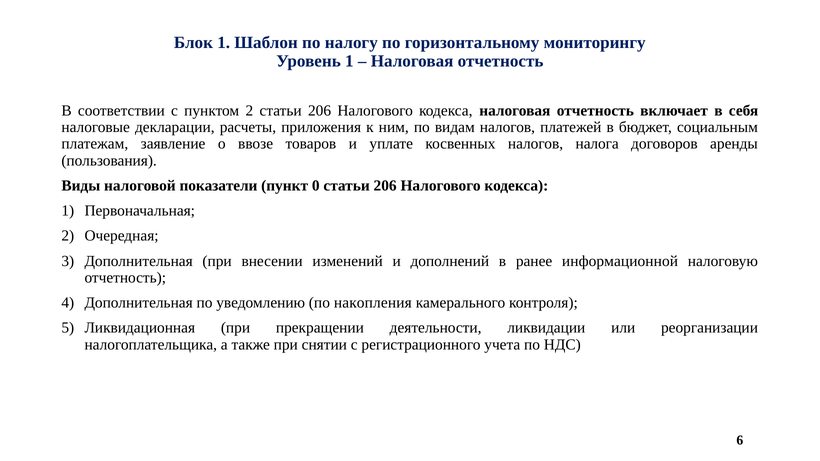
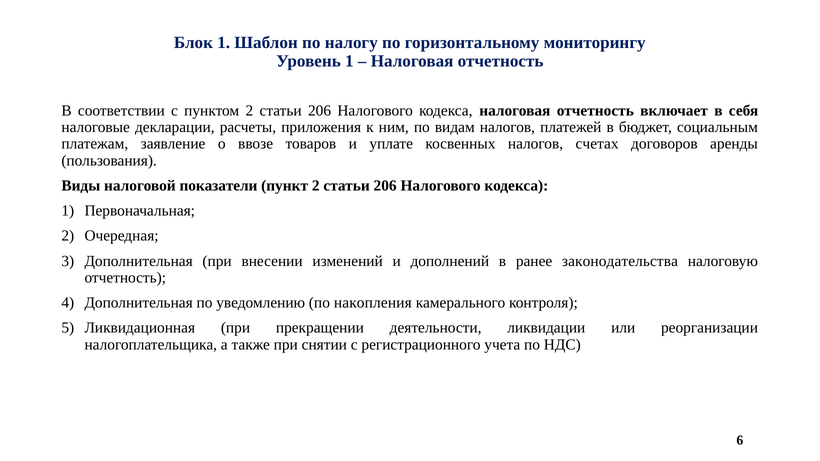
налога: налога -> счетах
пункт 0: 0 -> 2
информационной: информационной -> законодательства
